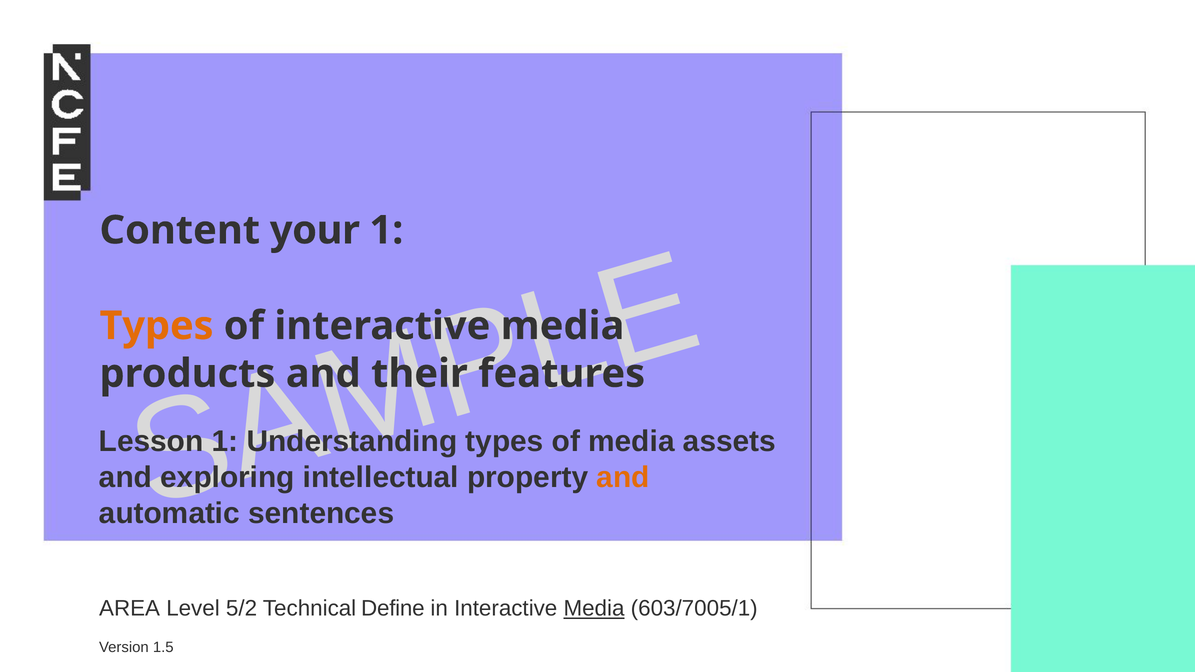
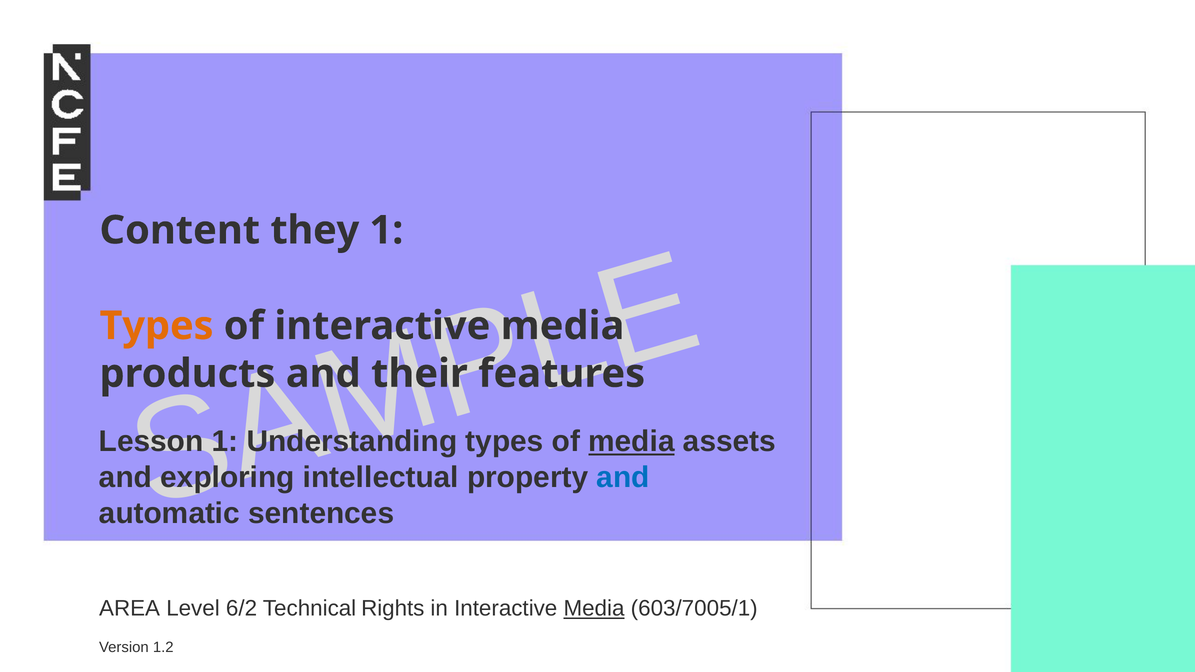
your: your -> they
media at (631, 442) underline: none -> present
and at (623, 477) colour: orange -> blue
5/2: 5/2 -> 6/2
Define: Define -> Rights
1.5: 1.5 -> 1.2
